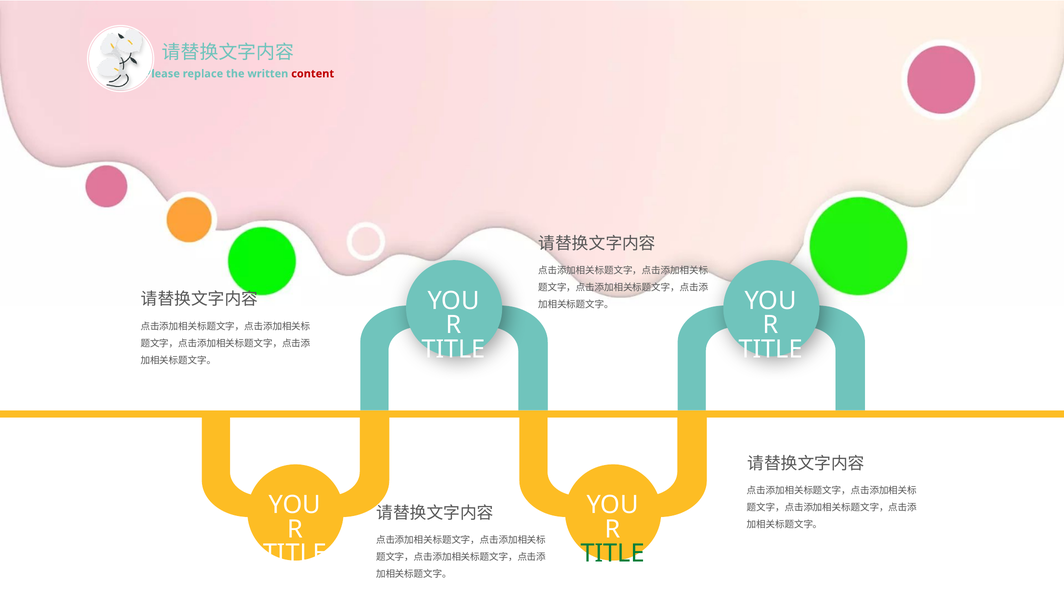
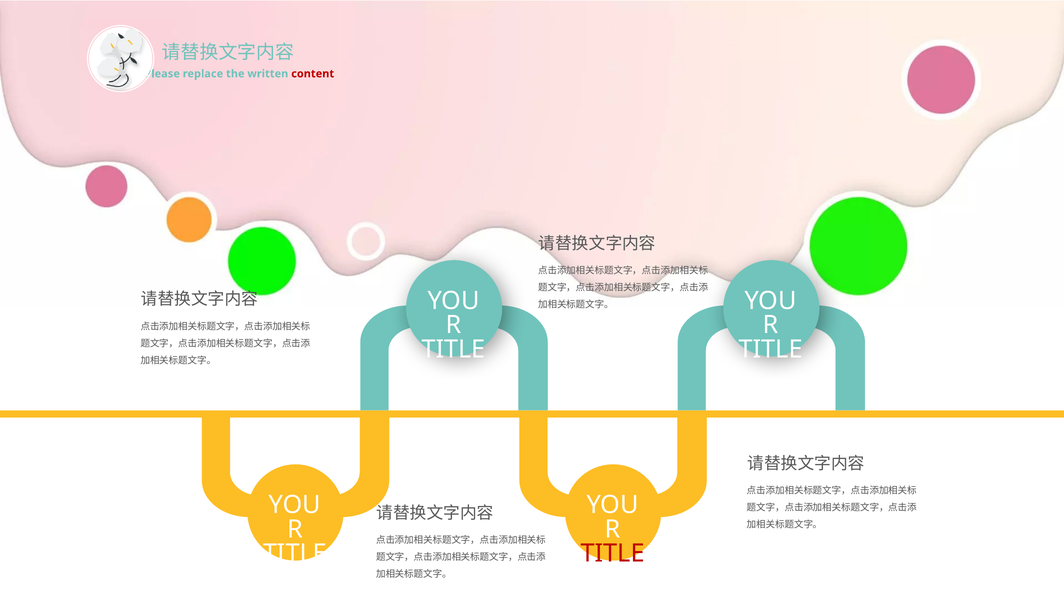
TITLE at (613, 553) colour: green -> red
